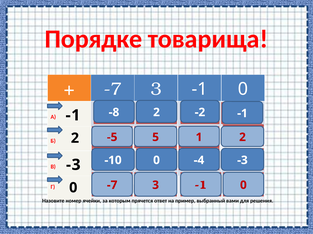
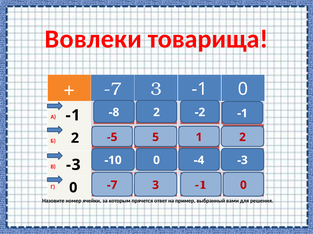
Порядке: Порядке -> Вовлеки
